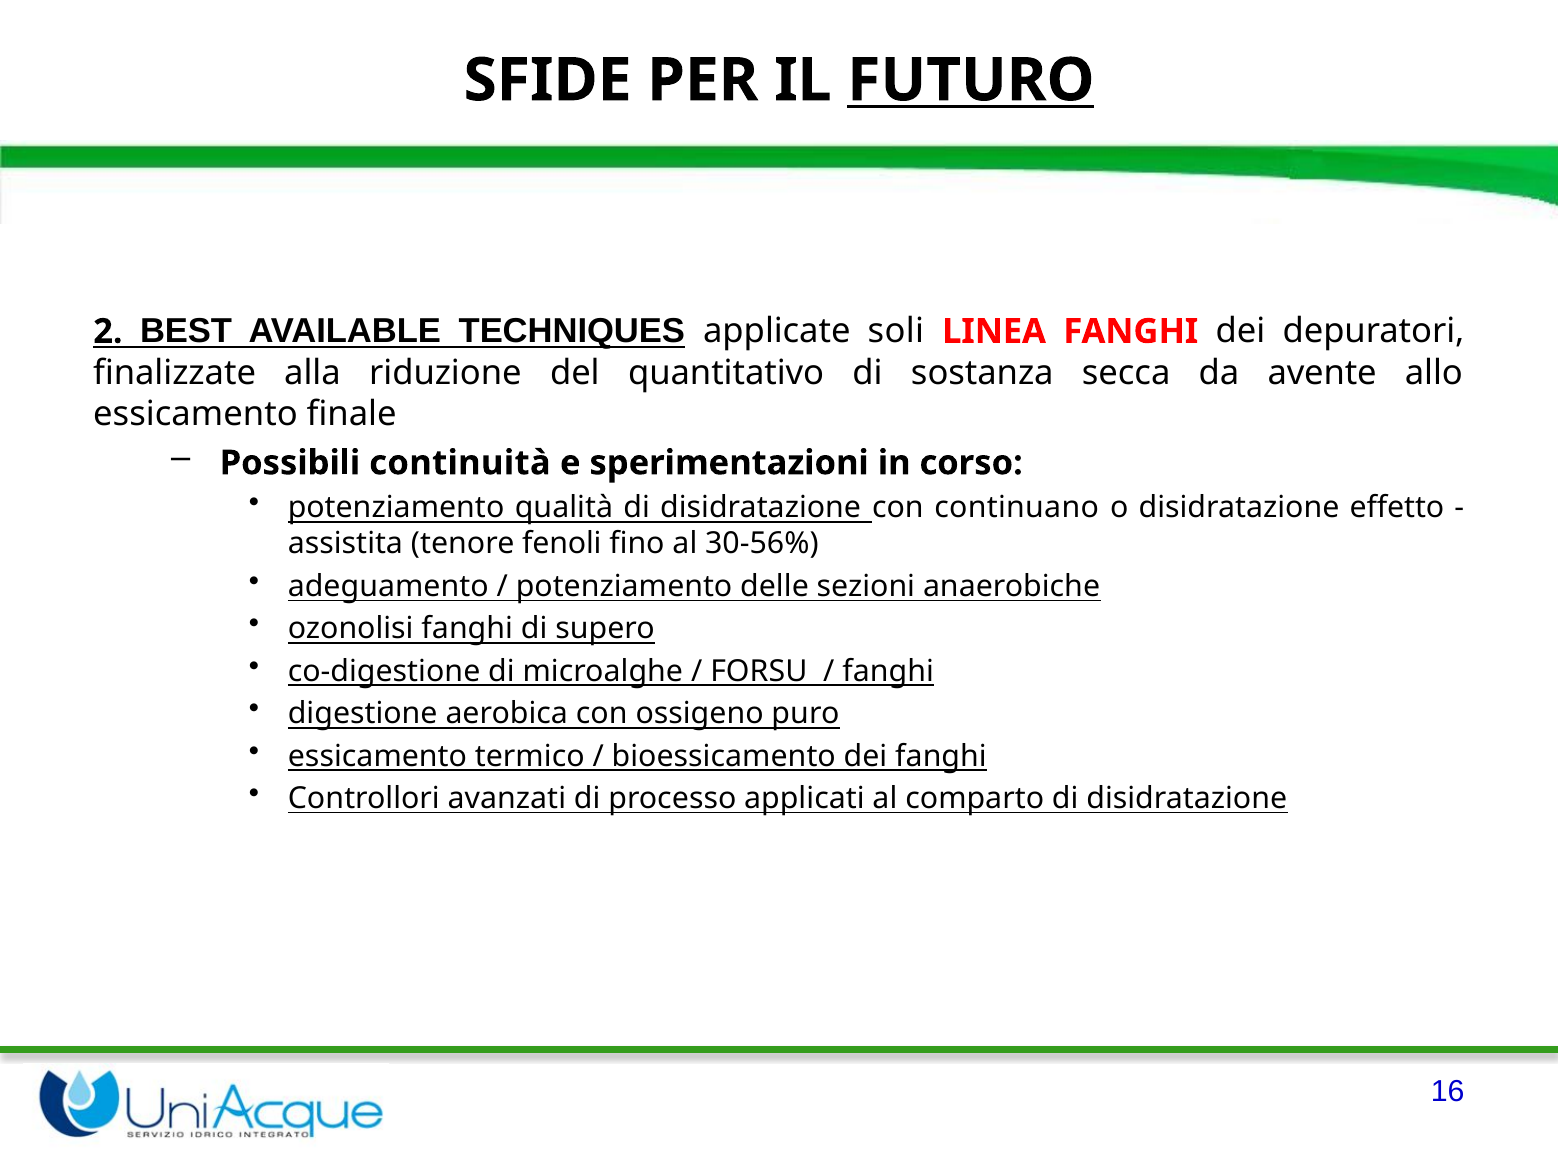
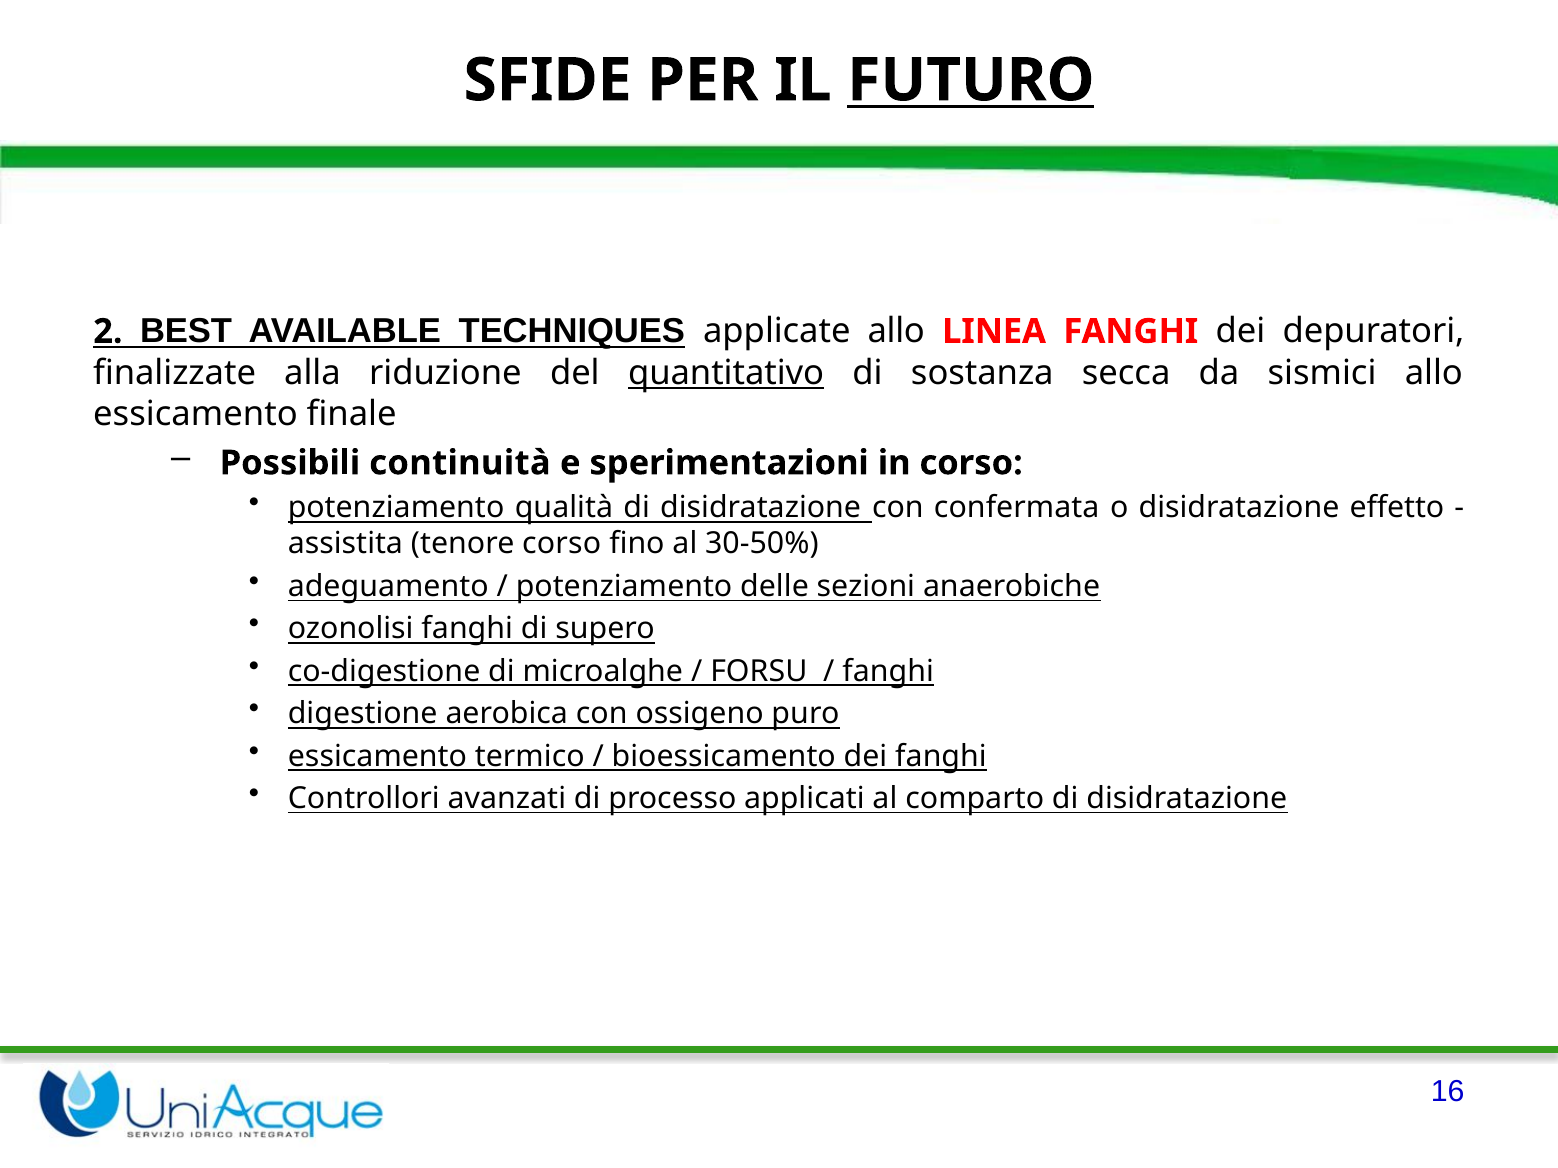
applicate soli: soli -> allo
quantitativo underline: none -> present
avente: avente -> sismici
continuano: continuano -> confermata
tenore fenoli: fenoli -> corso
30-56%: 30-56% -> 30-50%
